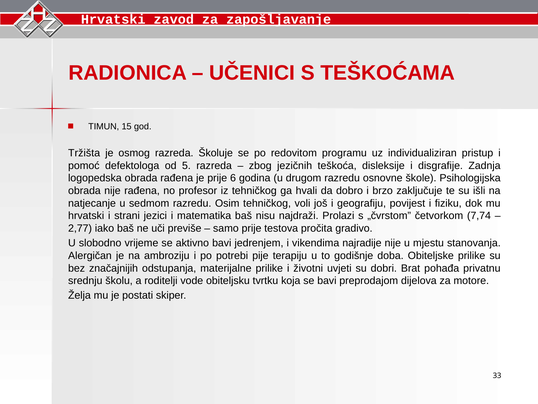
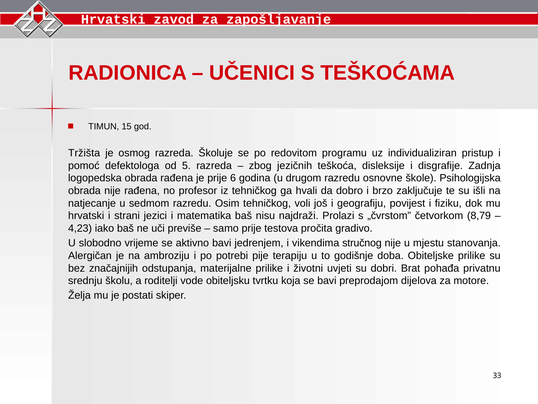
7,74: 7,74 -> 8,79
2,77: 2,77 -> 4,23
najradije: najradije -> stručnog
